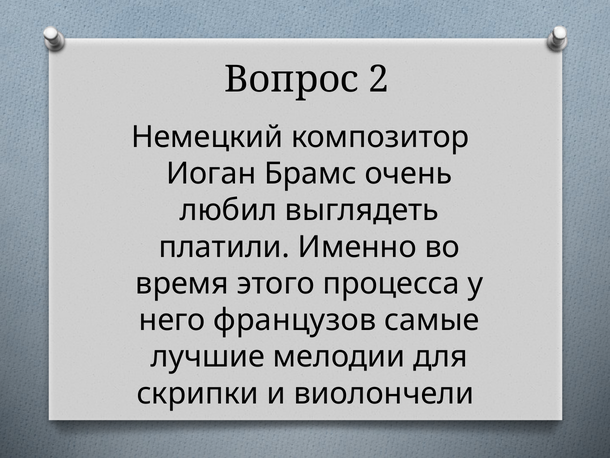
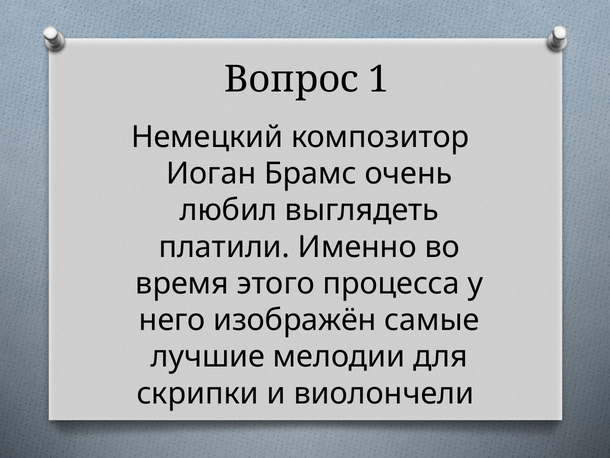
2: 2 -> 1
французов: французов -> изображён
